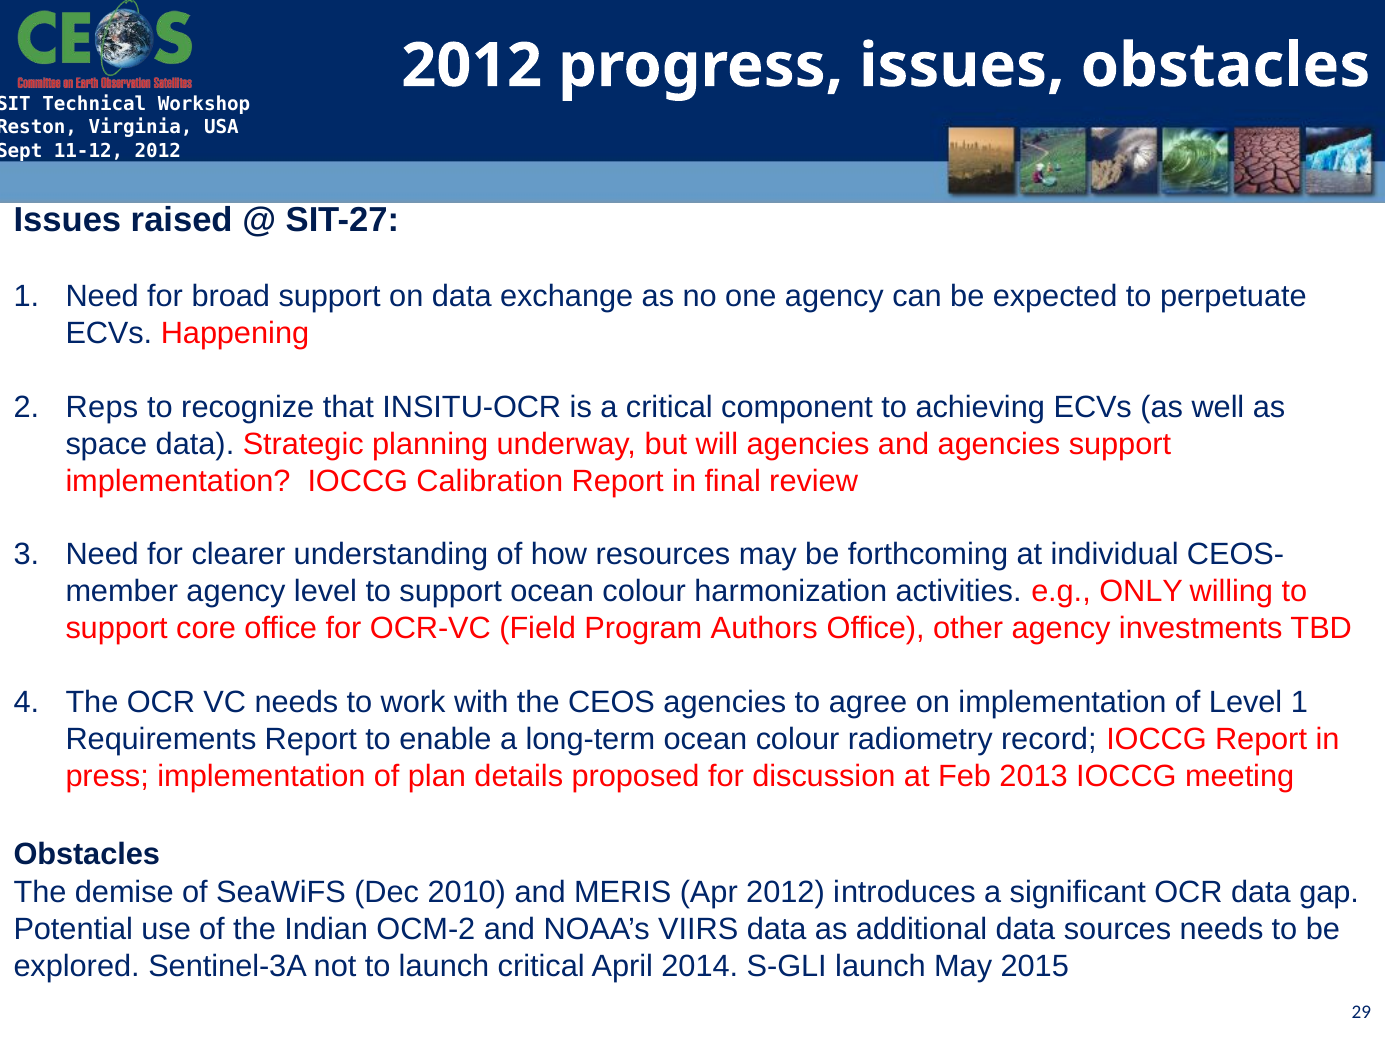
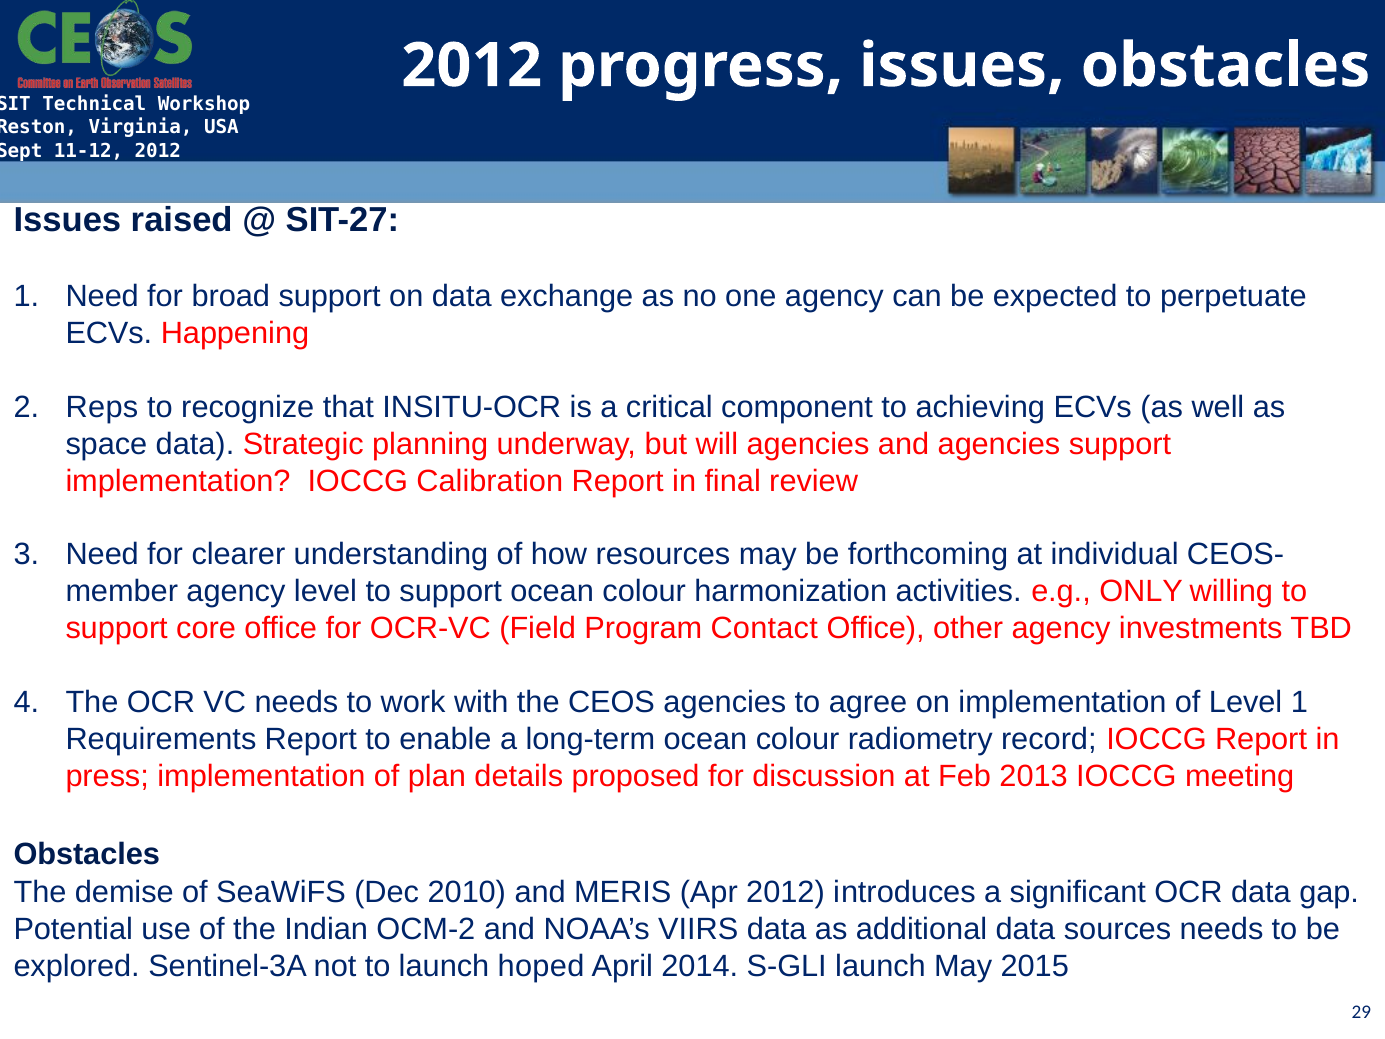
Authors: Authors -> Contact
launch critical: critical -> hoped
